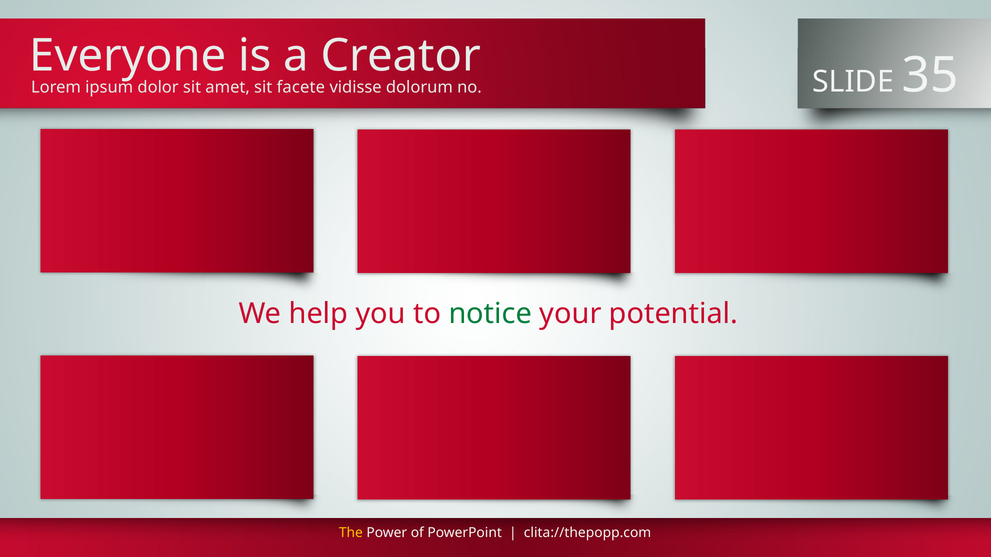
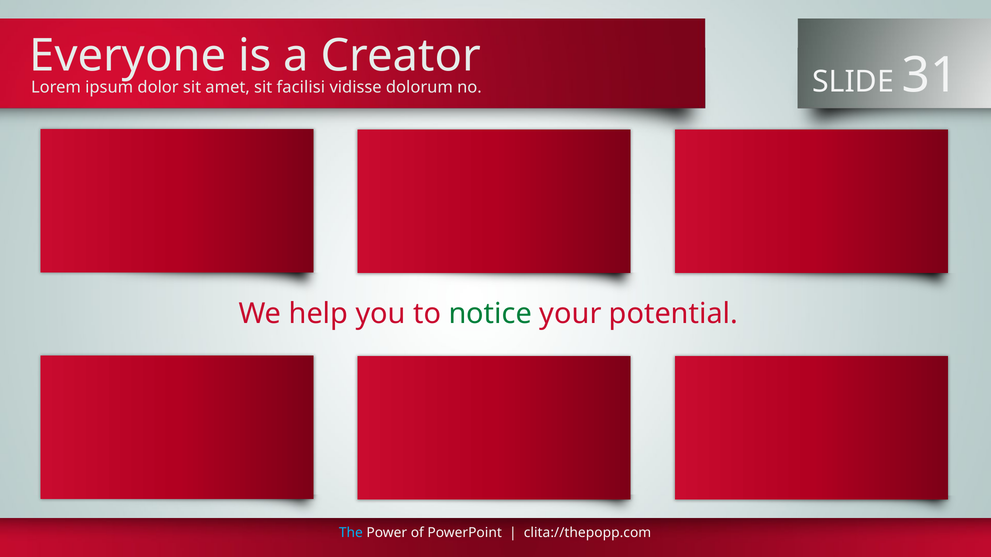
35: 35 -> 31
facete: facete -> facilisi
The colour: yellow -> light blue
